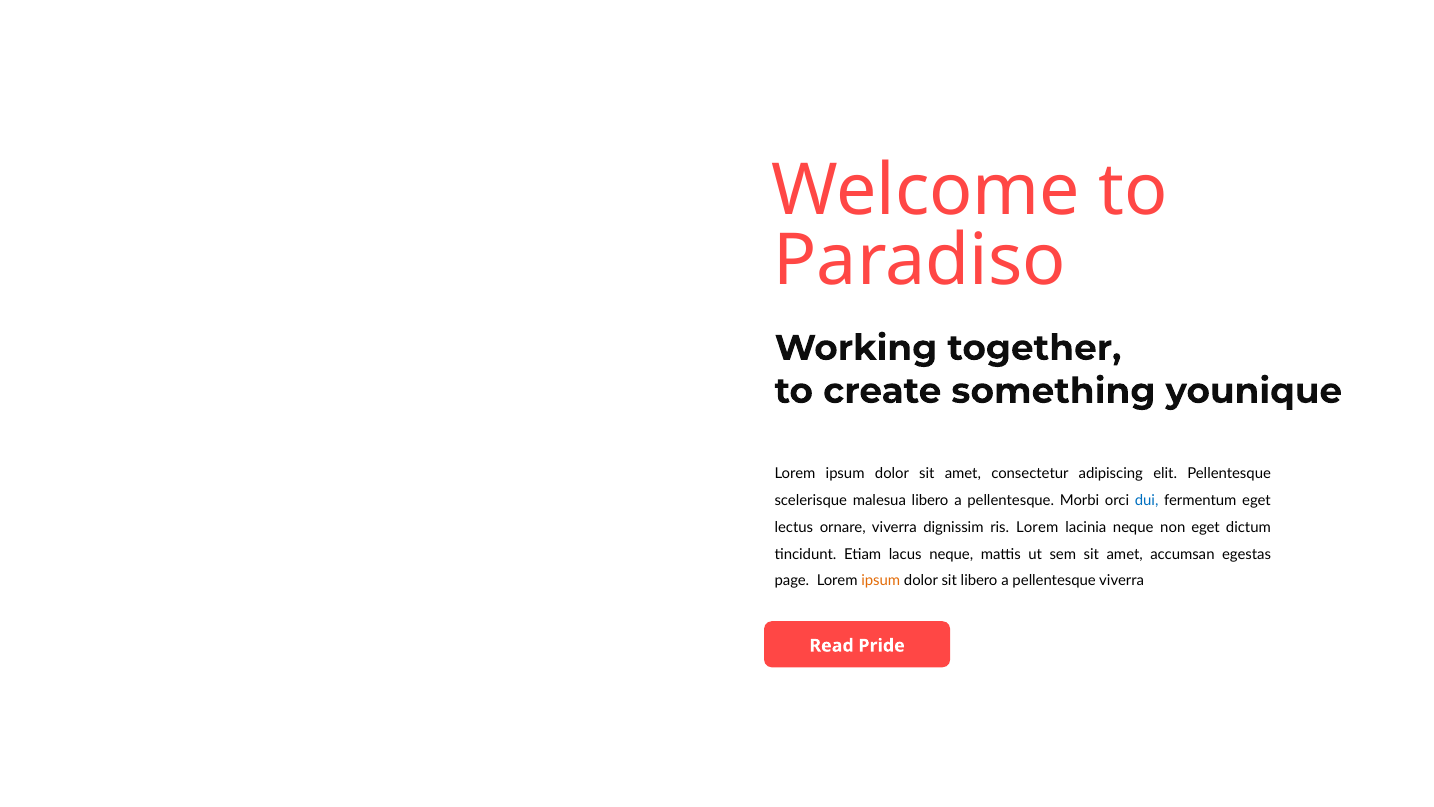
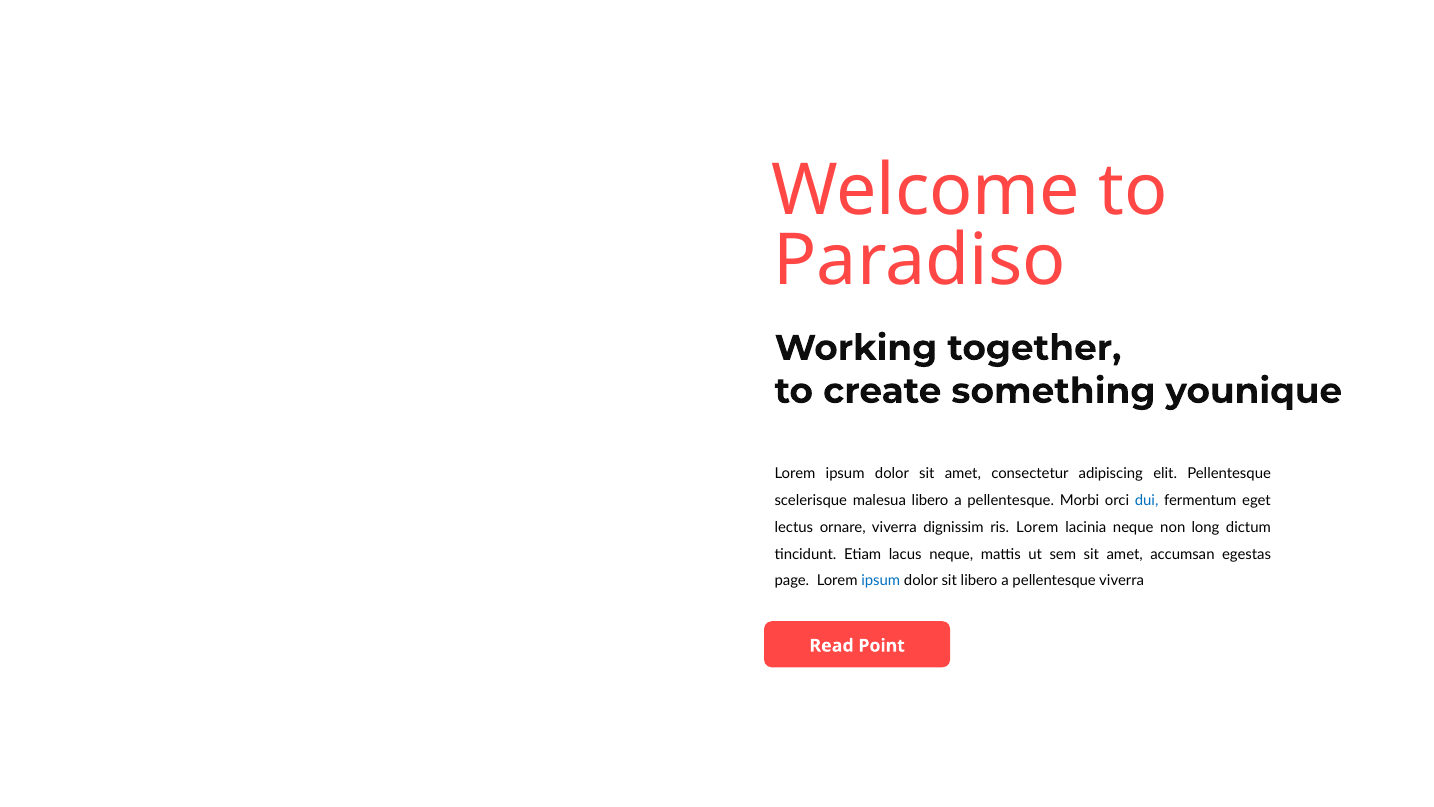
non eget: eget -> long
ipsum at (881, 581) colour: orange -> blue
Pride: Pride -> Point
